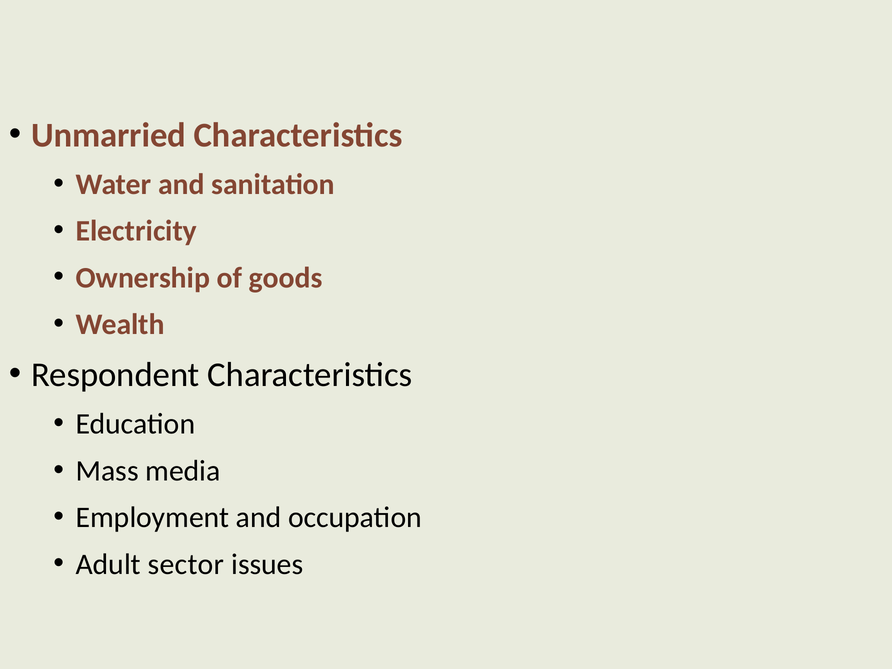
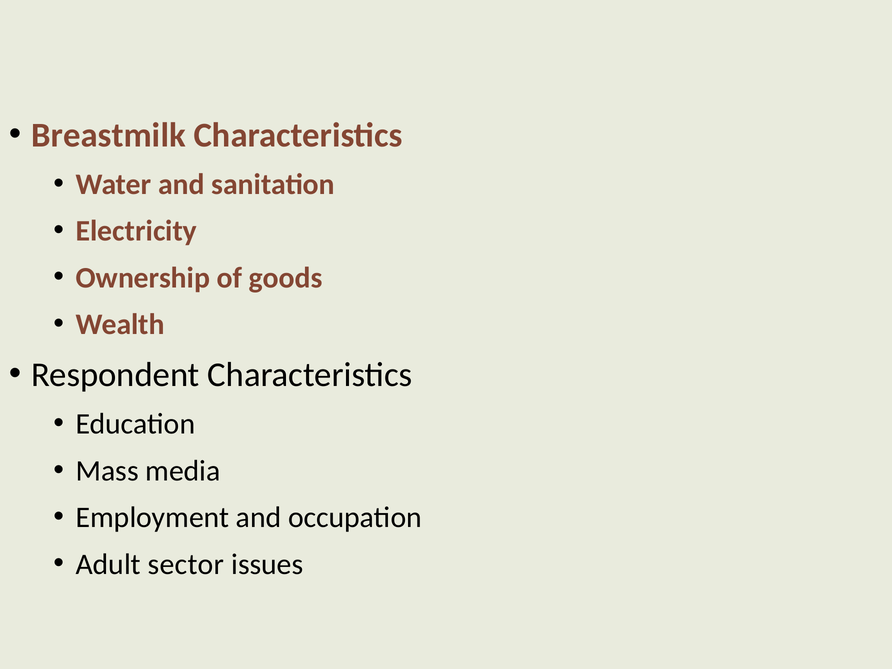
Unmarried: Unmarried -> Breastmilk
